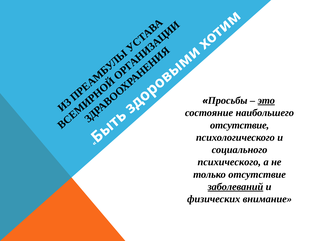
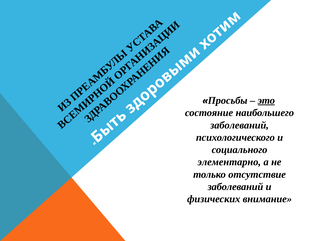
отсутствие at (240, 125): отсутствие -> заболеваний
психического: психического -> элементарно
заболеваний at (235, 186) underline: present -> none
